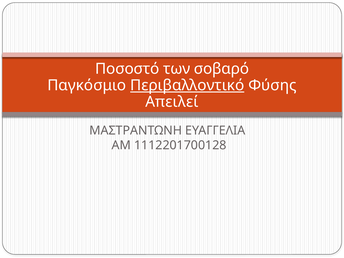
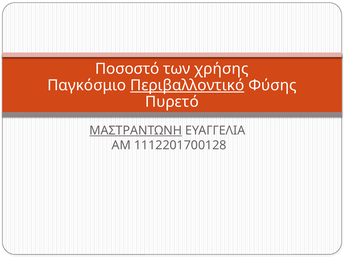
σοβαρό: σοβαρό -> χρήσης
Απειλεί: Απειλεί -> Πυρετό
ΜΑΣΤΡΑΝΤΩΝΗ underline: none -> present
